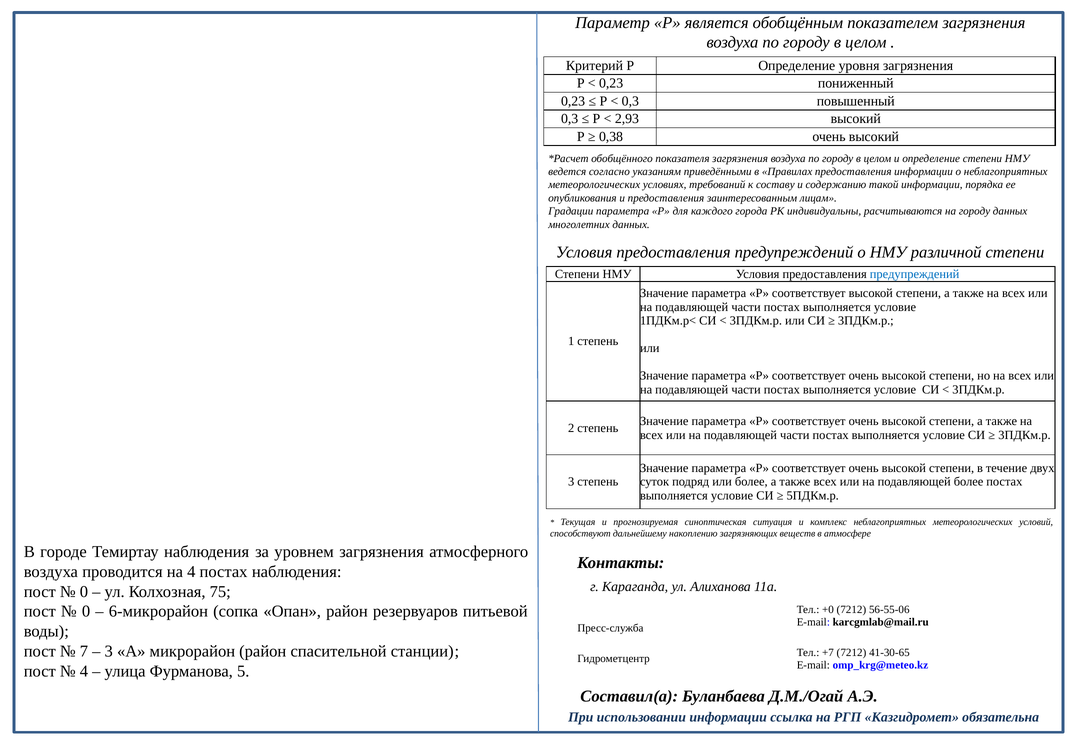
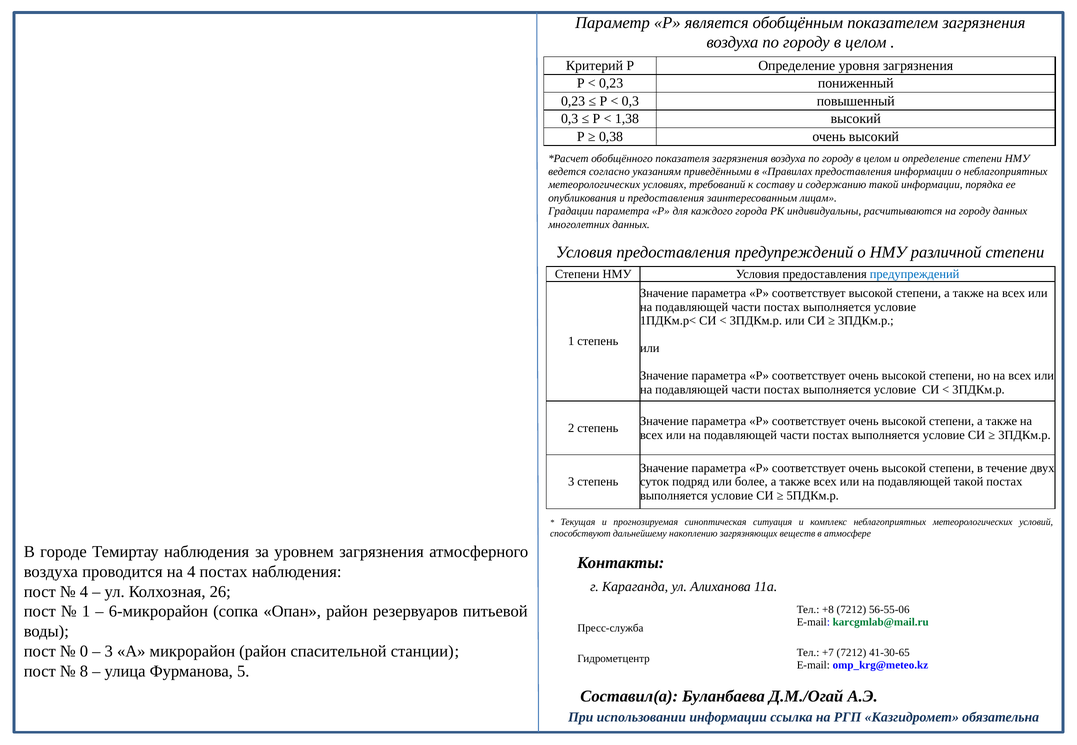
2,93: 2,93 -> 1,38
подавляющей более: более -> такой
0 at (84, 592): 0 -> 4
75: 75 -> 26
0 at (86, 612): 0 -> 1
+0: +0 -> +8
karcgmlab@mail.ru colour: black -> green
7: 7 -> 0
4 at (84, 672): 4 -> 8
